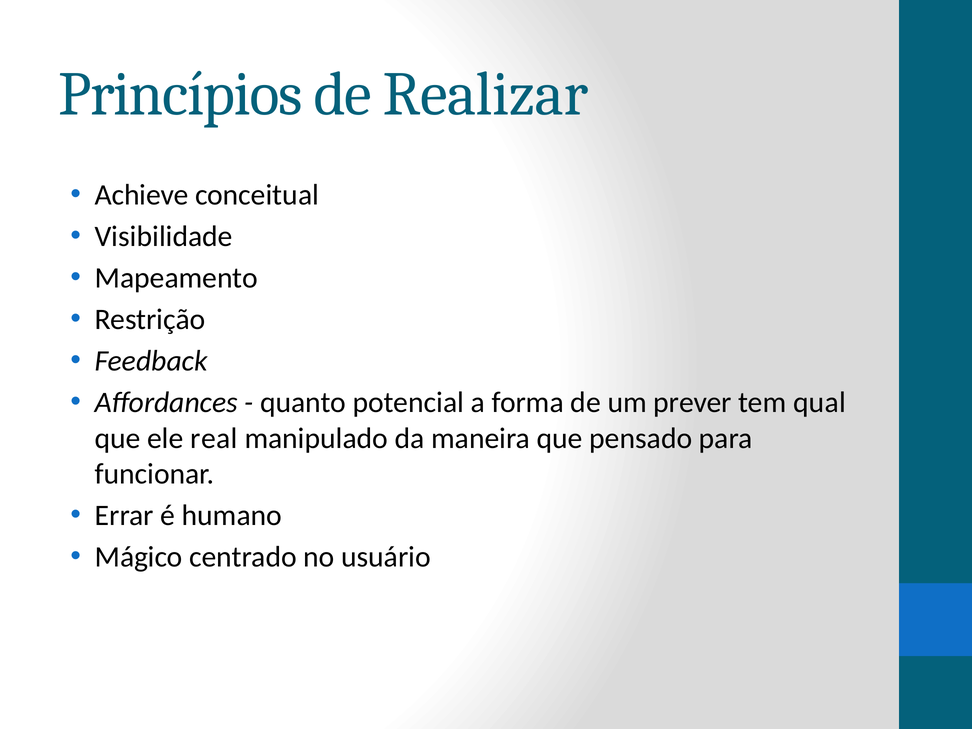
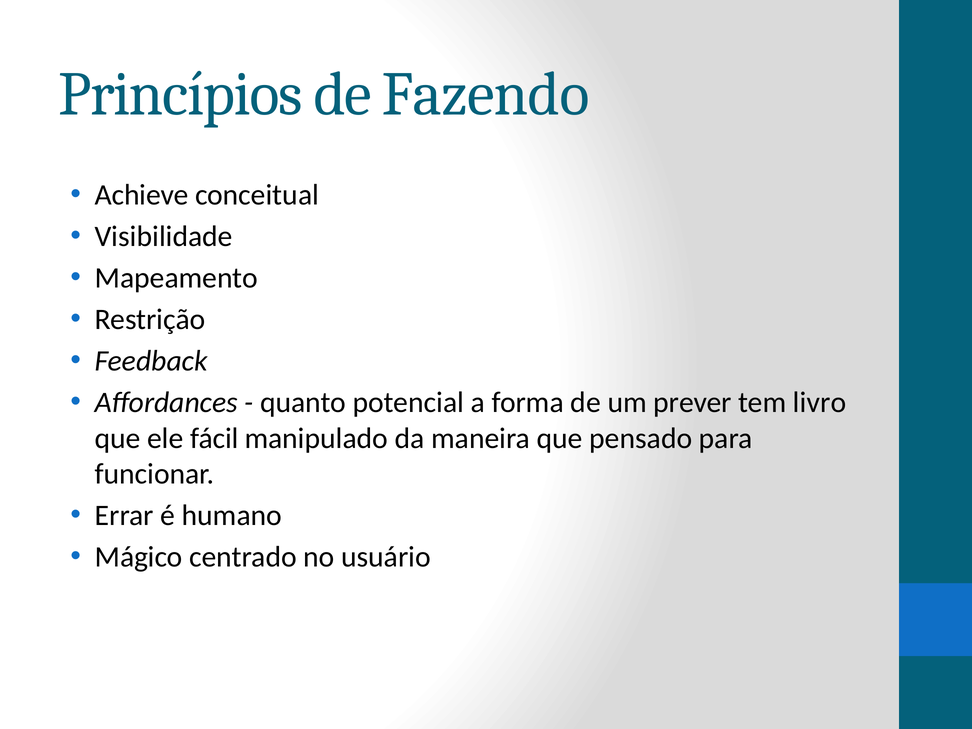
Realizar: Realizar -> Fazendo
qual: qual -> livro
real: real -> fácil
